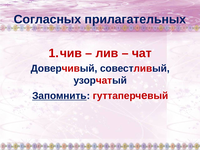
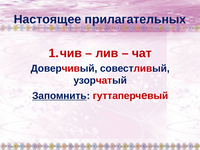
Согласных: Согласных -> Настоящее
